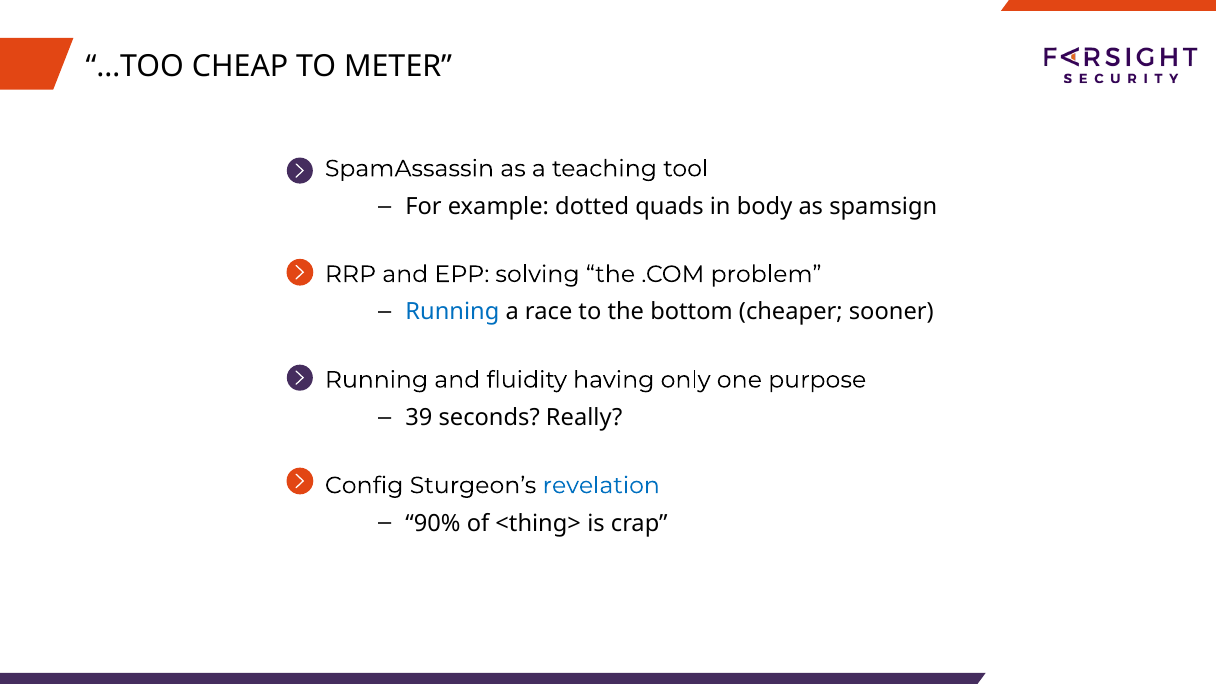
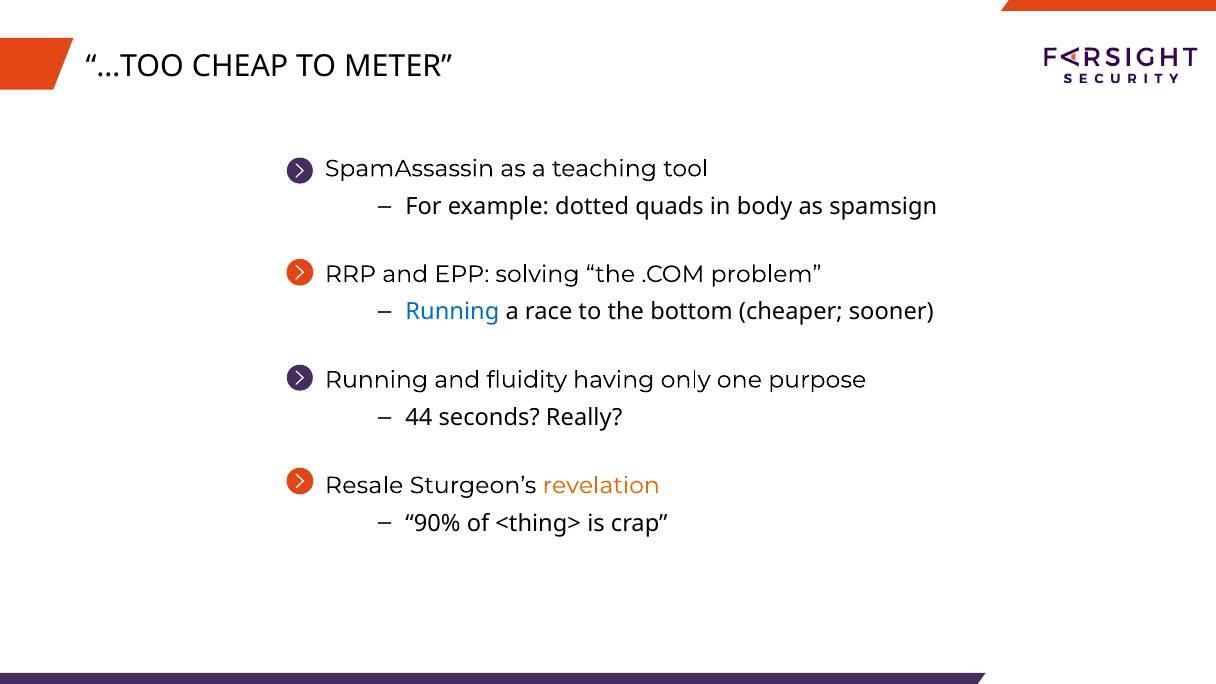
39: 39 -> 44
Config: Config -> Resale
revelation colour: blue -> orange
